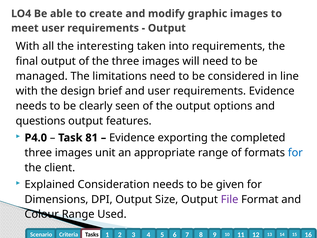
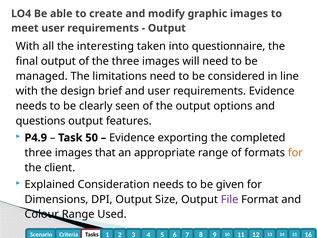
into requirements: requirements -> questionnaire
P4.0: P4.0 -> P4.9
81: 81 -> 50
unit: unit -> that
for at (295, 153) colour: blue -> orange
